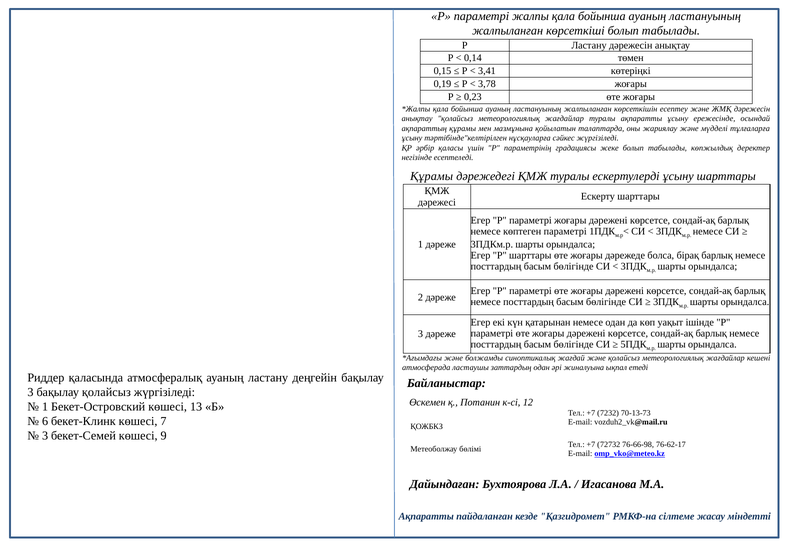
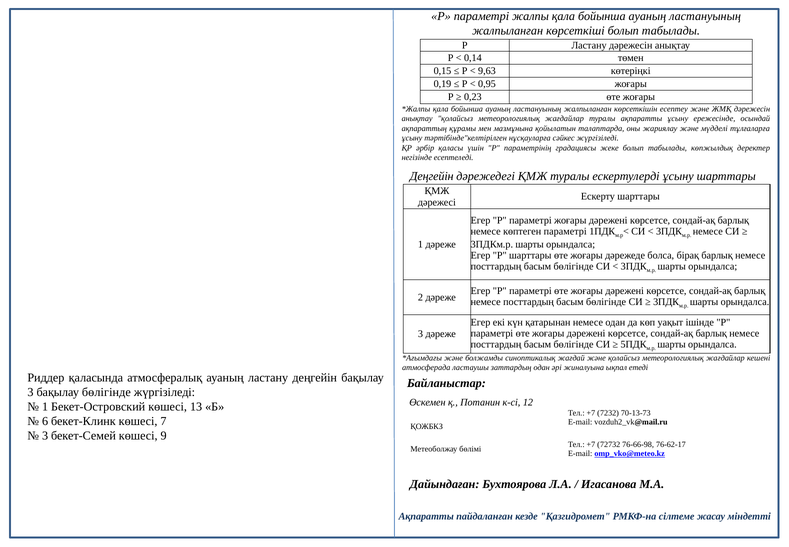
3,41: 3,41 -> 9,63
3,78: 3,78 -> 0,95
Құрамы at (432, 176): Құрамы -> Деңгейін
бақылау қолайсыз: қолайсыз -> бөлігінде
